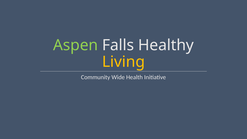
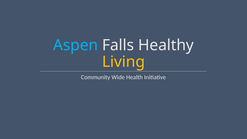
Aspen colour: light green -> light blue
